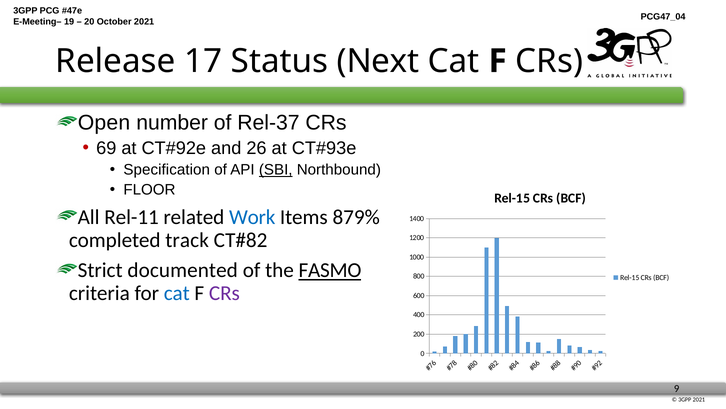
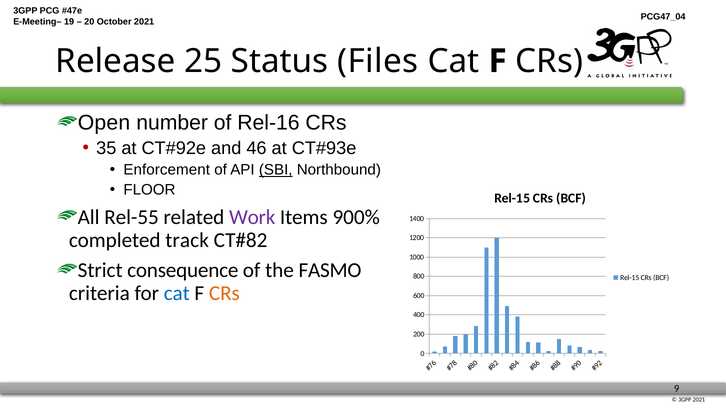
17: 17 -> 25
Next: Next -> Files
Rel-37: Rel-37 -> Rel-16
69: 69 -> 35
26: 26 -> 46
Specification: Specification -> Enforcement
Rel-11: Rel-11 -> Rel-55
Work colour: blue -> purple
879%: 879% -> 900%
documented: documented -> consequence
FASMO underline: present -> none
CRs at (224, 293) colour: purple -> orange
